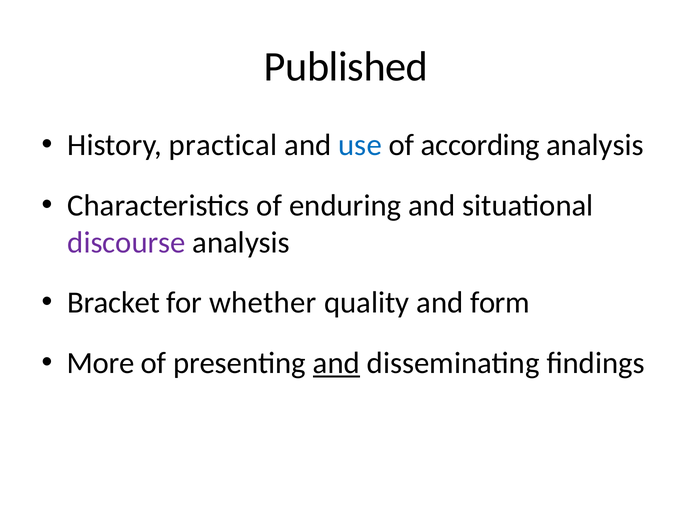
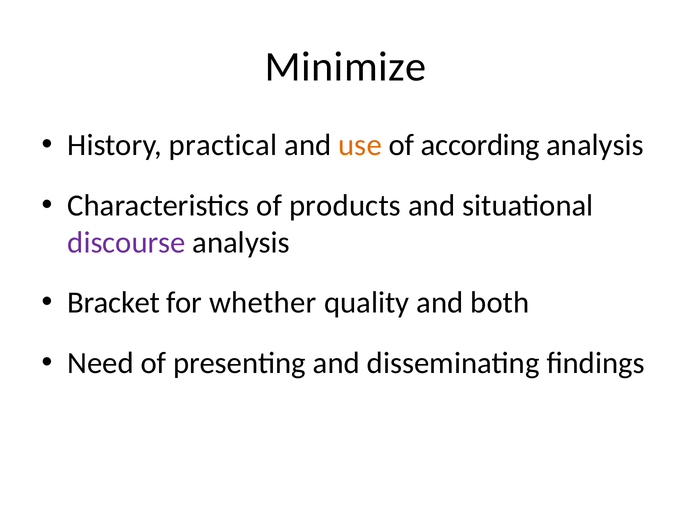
Published: Published -> Minimize
use colour: blue -> orange
enduring: enduring -> products
form: form -> both
More: More -> Need
and at (336, 363) underline: present -> none
